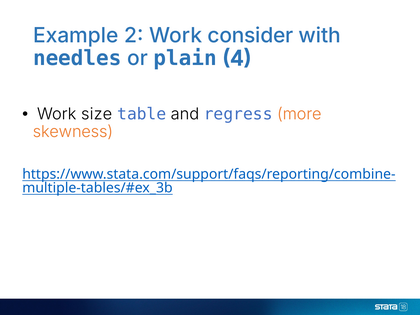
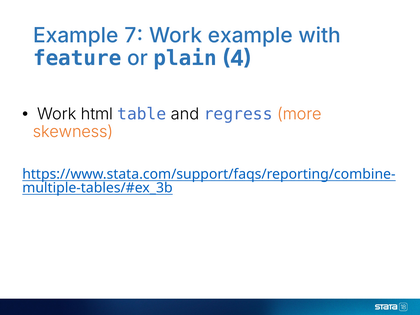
2: 2 -> 7
Work consider: consider -> example
needles: needles -> feature
size: size -> html
